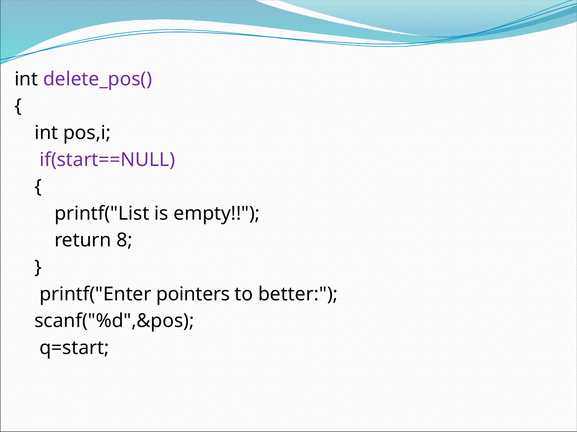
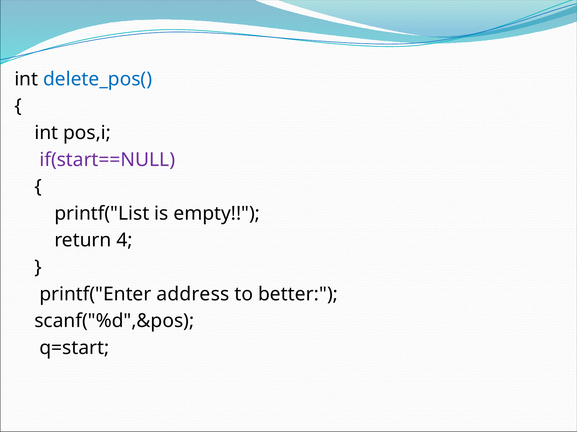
delete_pos( colour: purple -> blue
8: 8 -> 4
pointers: pointers -> address
